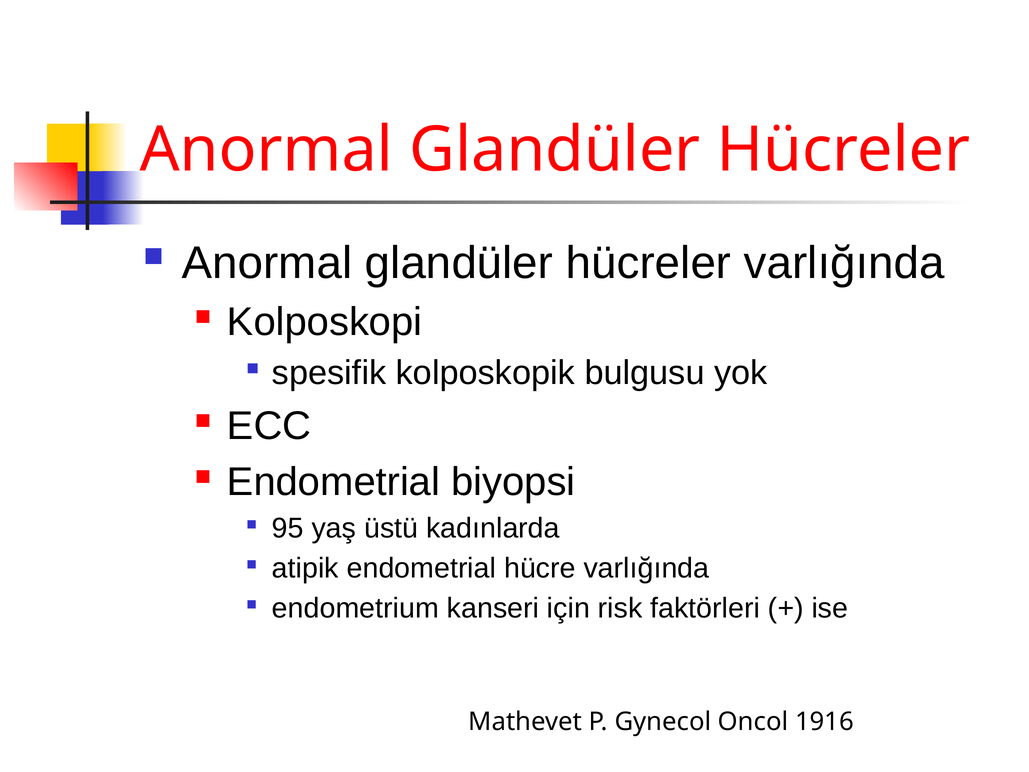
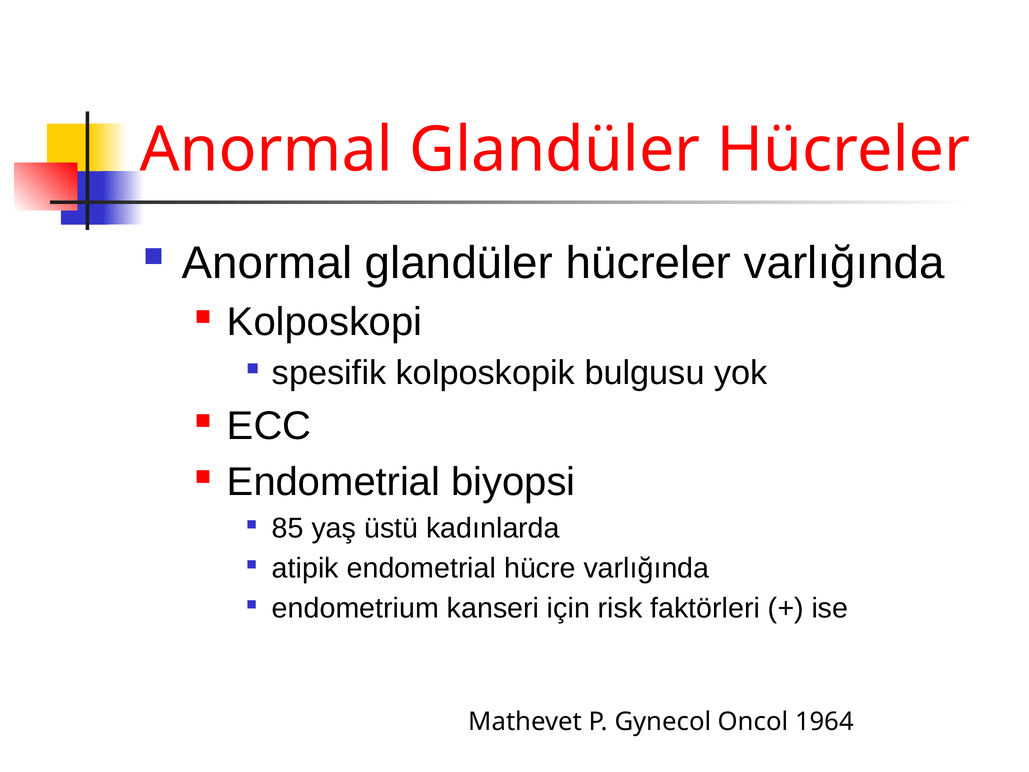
95: 95 -> 85
1916: 1916 -> 1964
